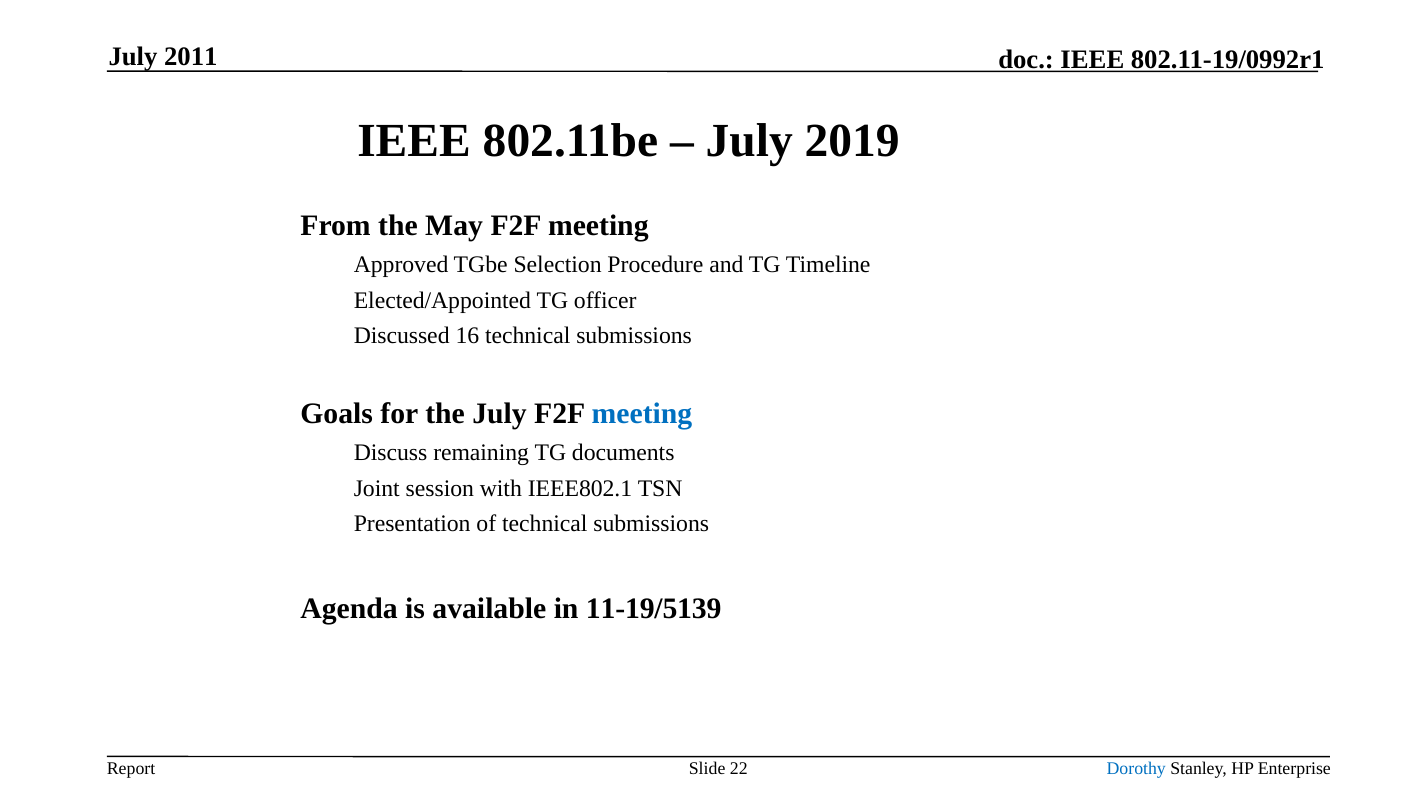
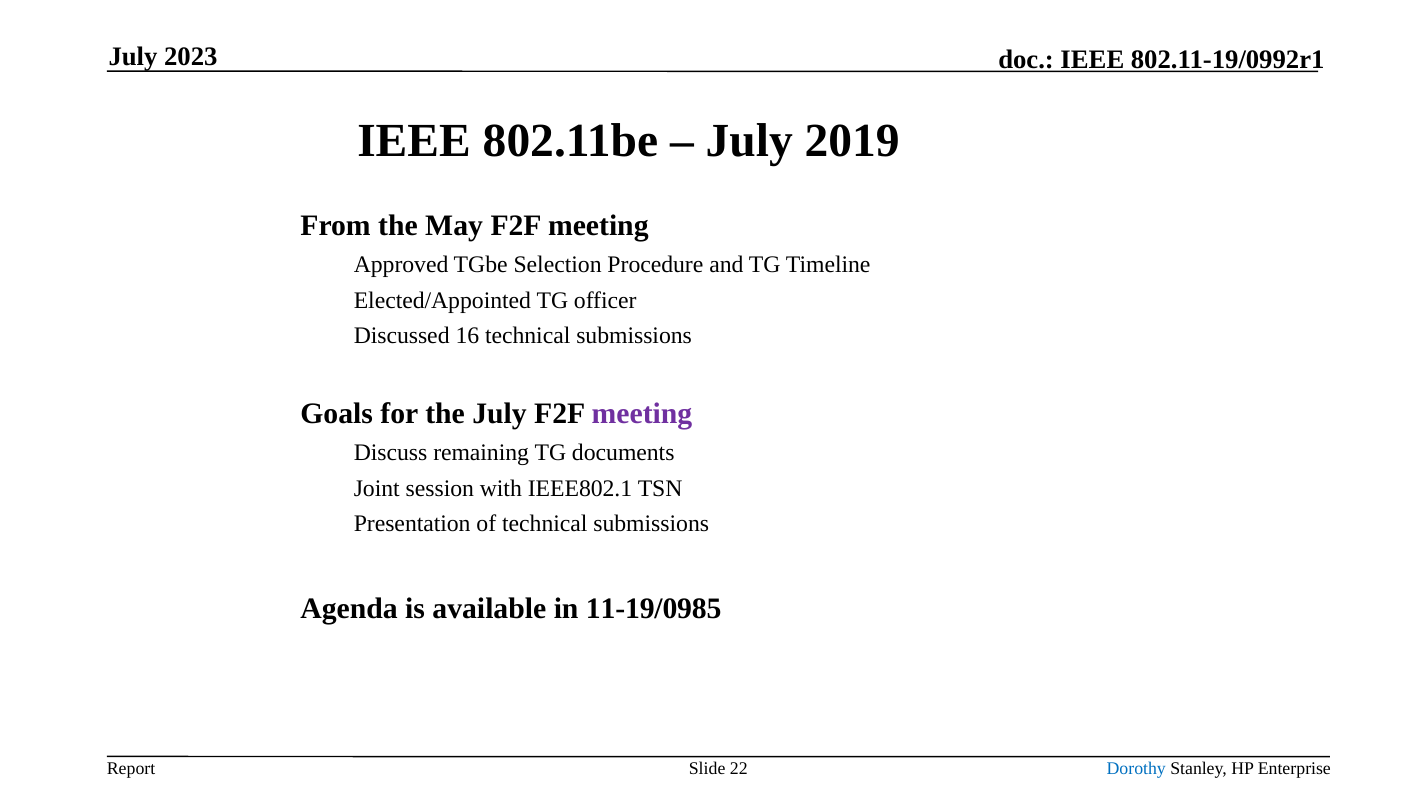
2011: 2011 -> 2023
meeting at (642, 414) colour: blue -> purple
11-19/5139: 11-19/5139 -> 11-19/0985
